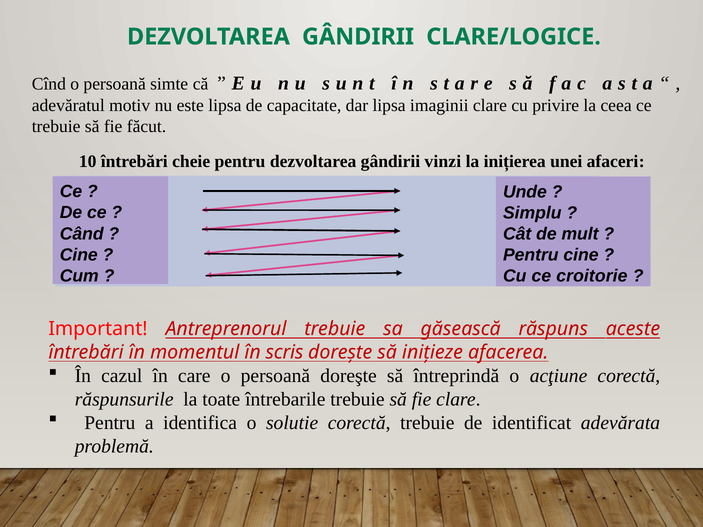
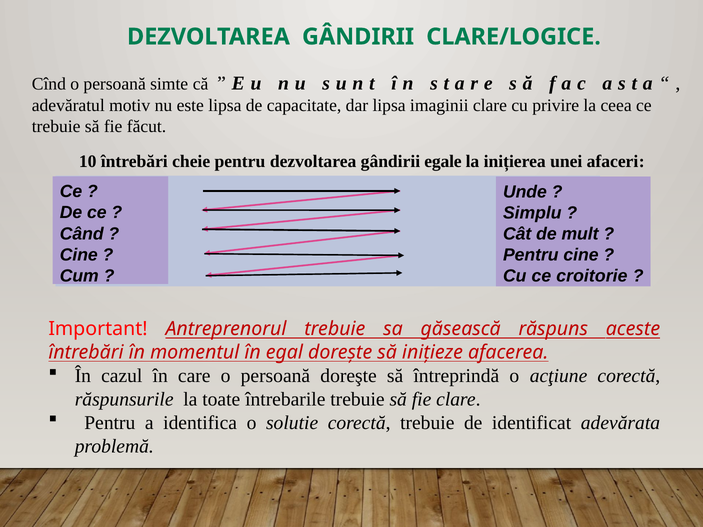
vinzi: vinzi -> egale
scris: scris -> egal
